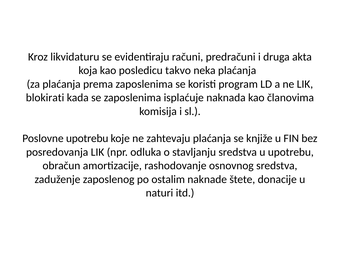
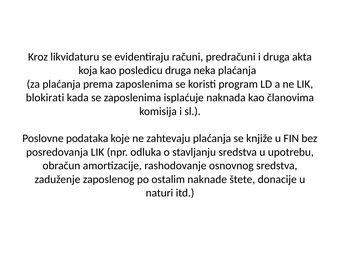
posledicu takvo: takvo -> druga
Poslovne upotrebu: upotrebu -> podataka
